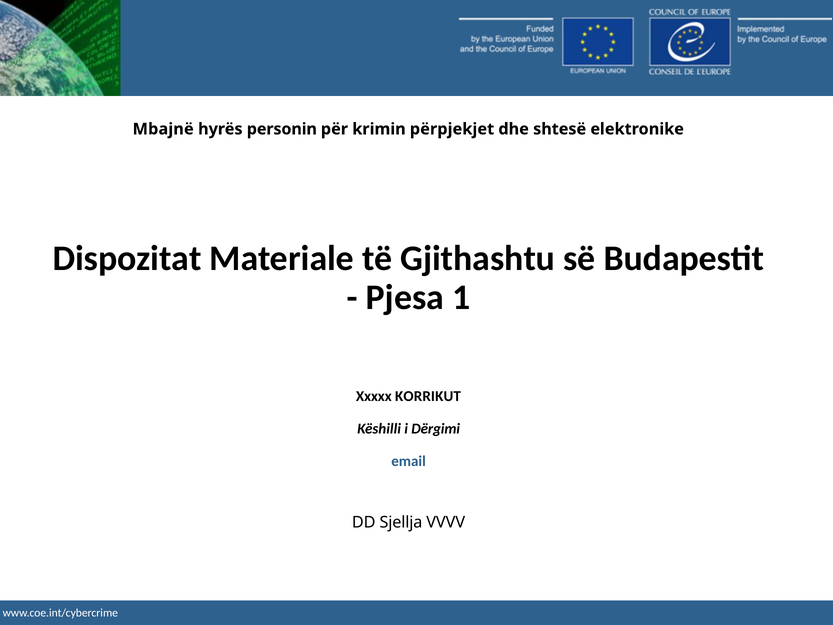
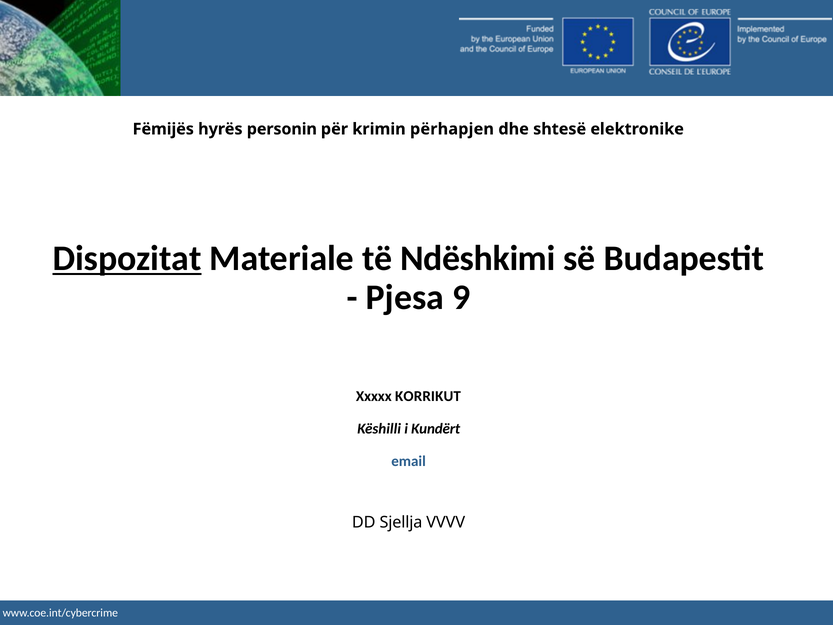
Mbajnë: Mbajnë -> Fëmijës
përpjekjet: përpjekjet -> përhapjen
Dispozitat underline: none -> present
Gjithashtu: Gjithashtu -> Ndëshkimi
1: 1 -> 9
Dërgimi: Dërgimi -> Kundërt
